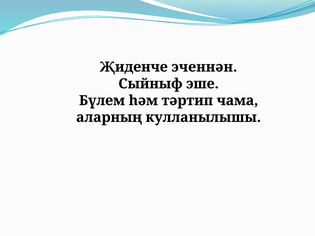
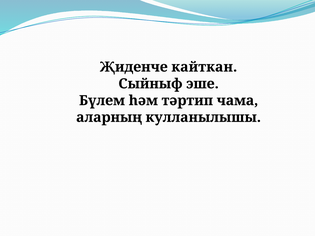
эченнән: эченнән -> кайткан
